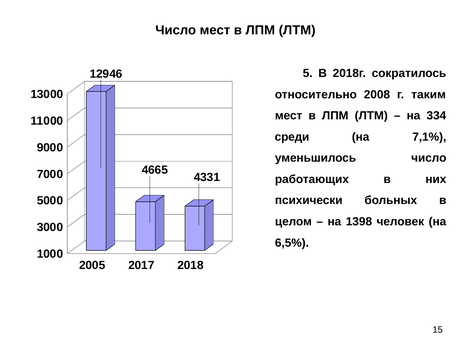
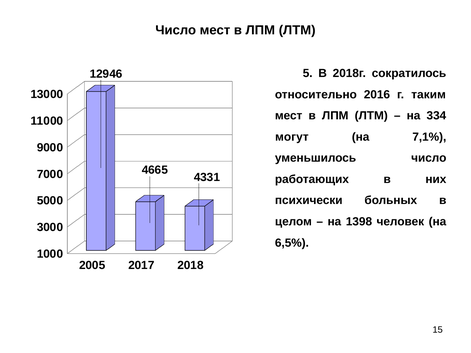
2008: 2008 -> 2016
среди: среди -> могут
